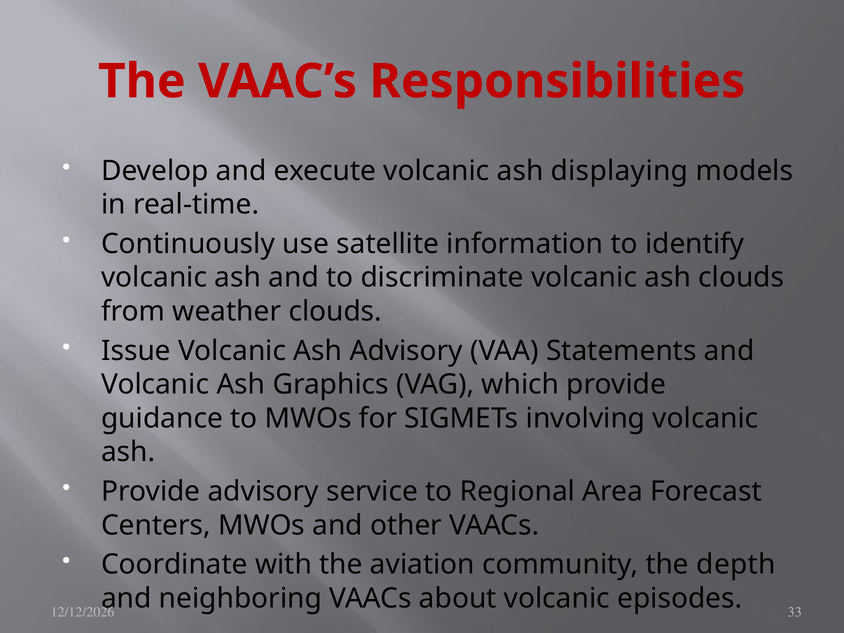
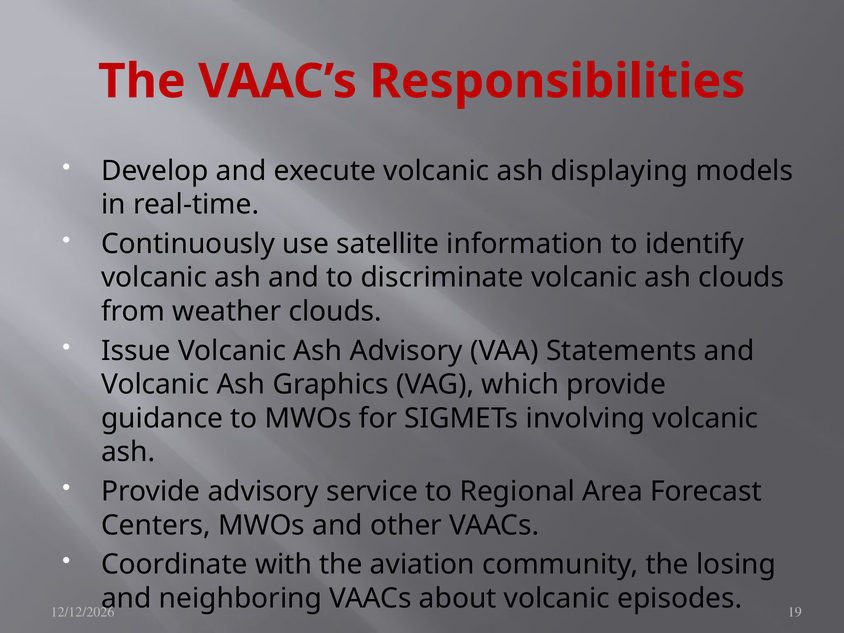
depth: depth -> losing
33: 33 -> 19
